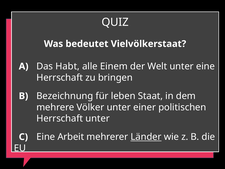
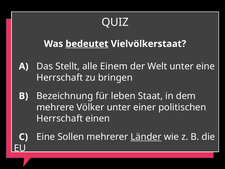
bedeutet underline: none -> present
Habt: Habt -> Stellt
Herrschaft unter: unter -> einen
Arbeit: Arbeit -> Sollen
